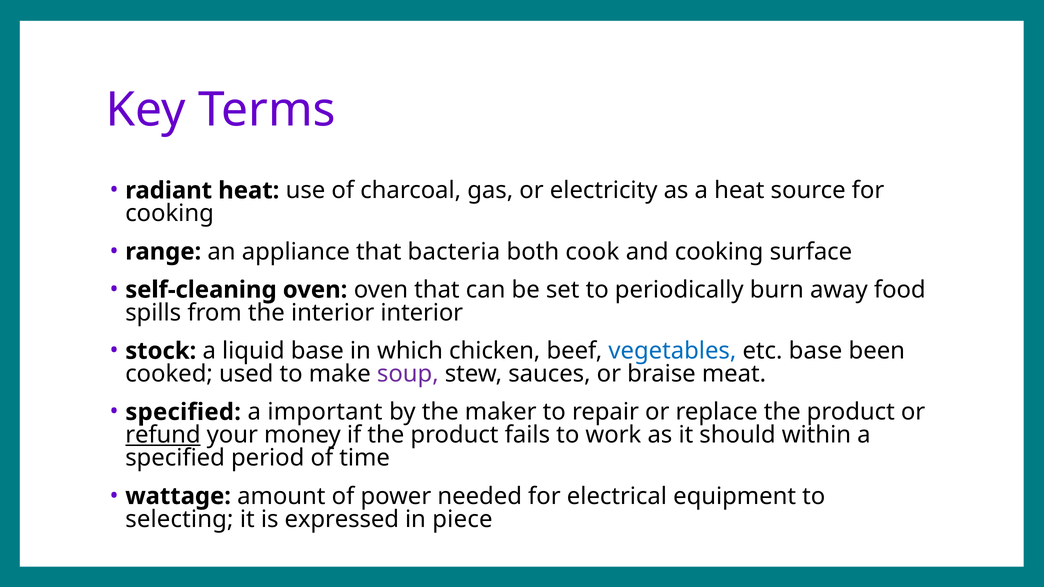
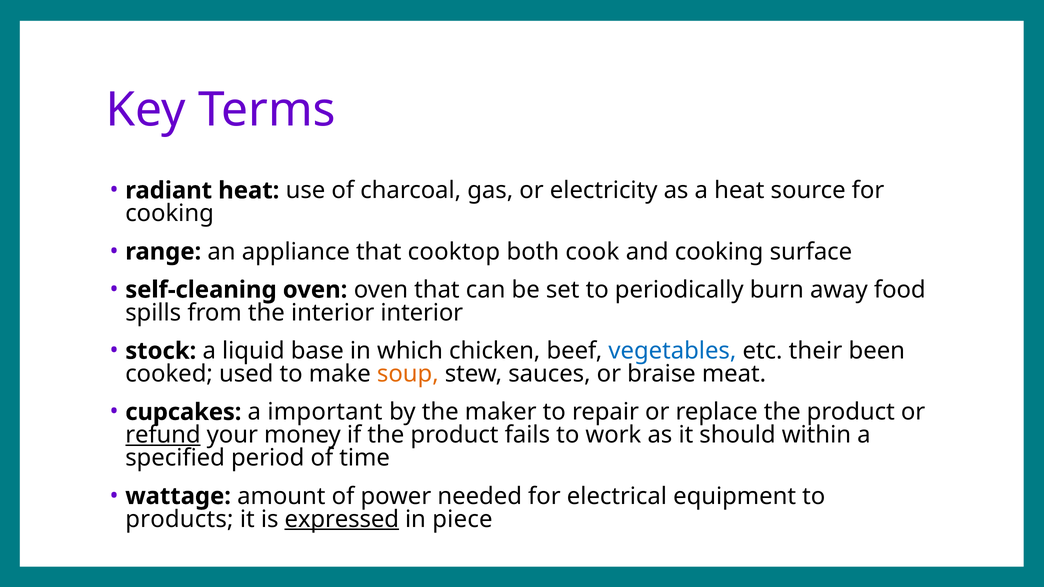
bacteria: bacteria -> cooktop
etc base: base -> their
soup colour: purple -> orange
specified at (183, 412): specified -> cupcakes
selecting: selecting -> products
expressed underline: none -> present
